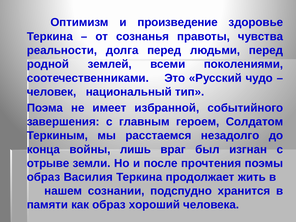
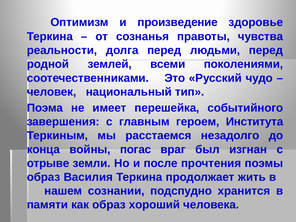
избранной: избранной -> перешейка
Солдатом: Солдатом -> Института
лишь: лишь -> погас
